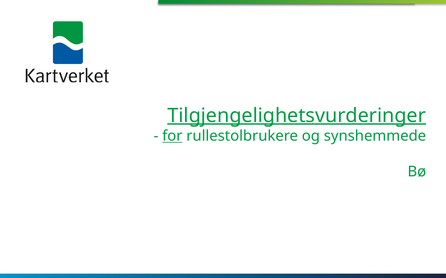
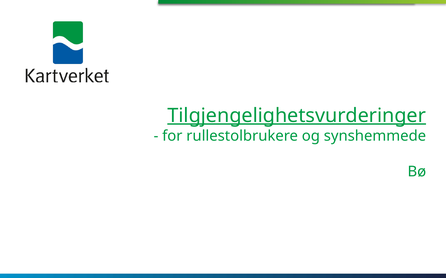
for underline: present -> none
